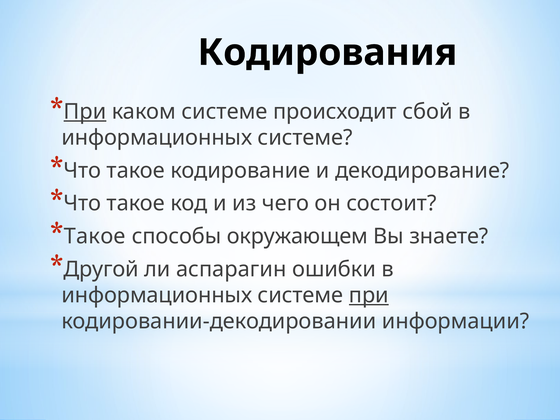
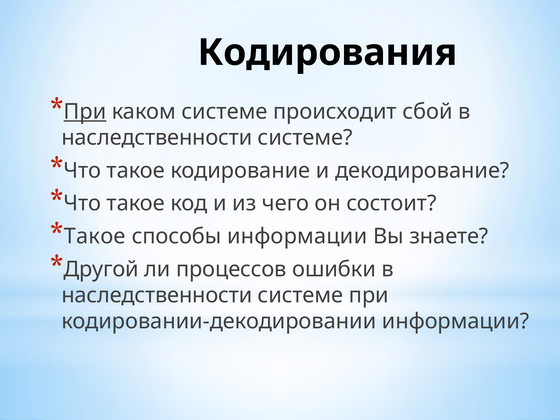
информационных at (157, 138): информационных -> наследственности
способы окружающем: окружающем -> информации
аспарагин: аспарагин -> процессов
информационных at (157, 295): информационных -> наследственности
при at (369, 295) underline: present -> none
